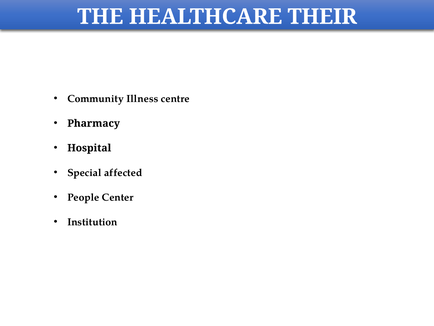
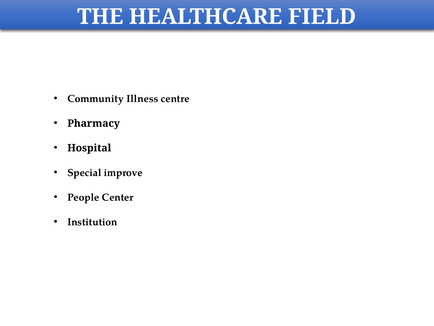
THEIR: THEIR -> FIELD
affected: affected -> improve
